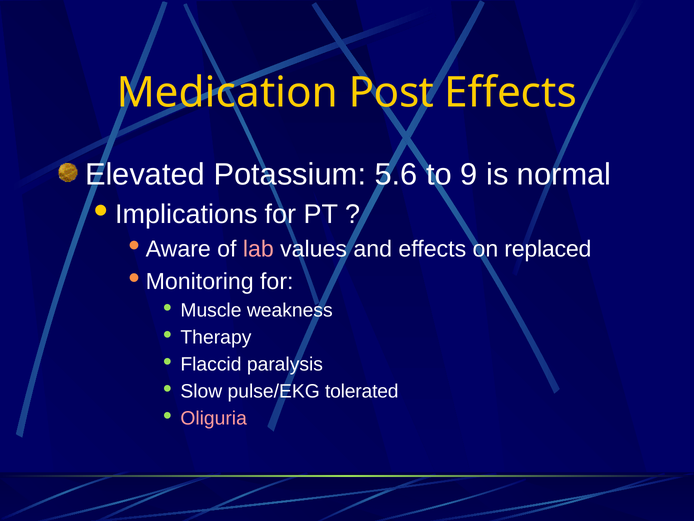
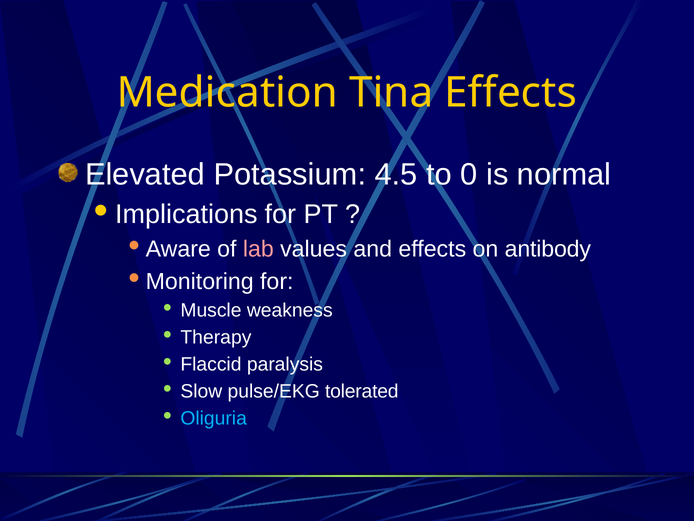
Post: Post -> Tina
5.6: 5.6 -> 4.5
9: 9 -> 0
replaced: replaced -> antibody
Oliguria colour: pink -> light blue
